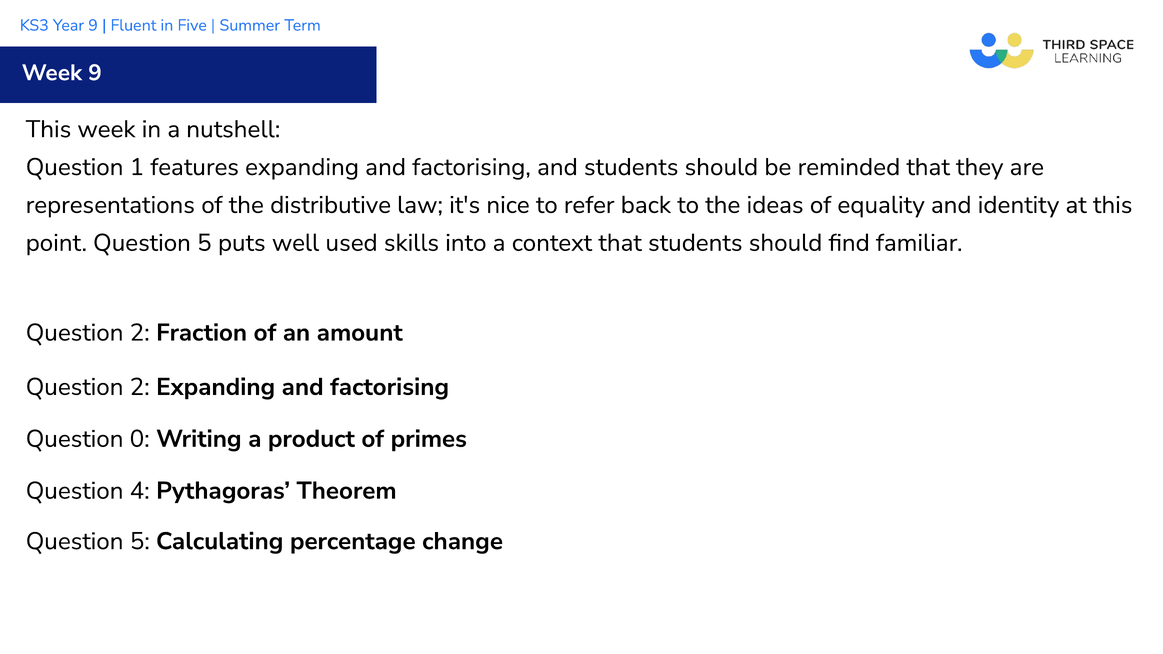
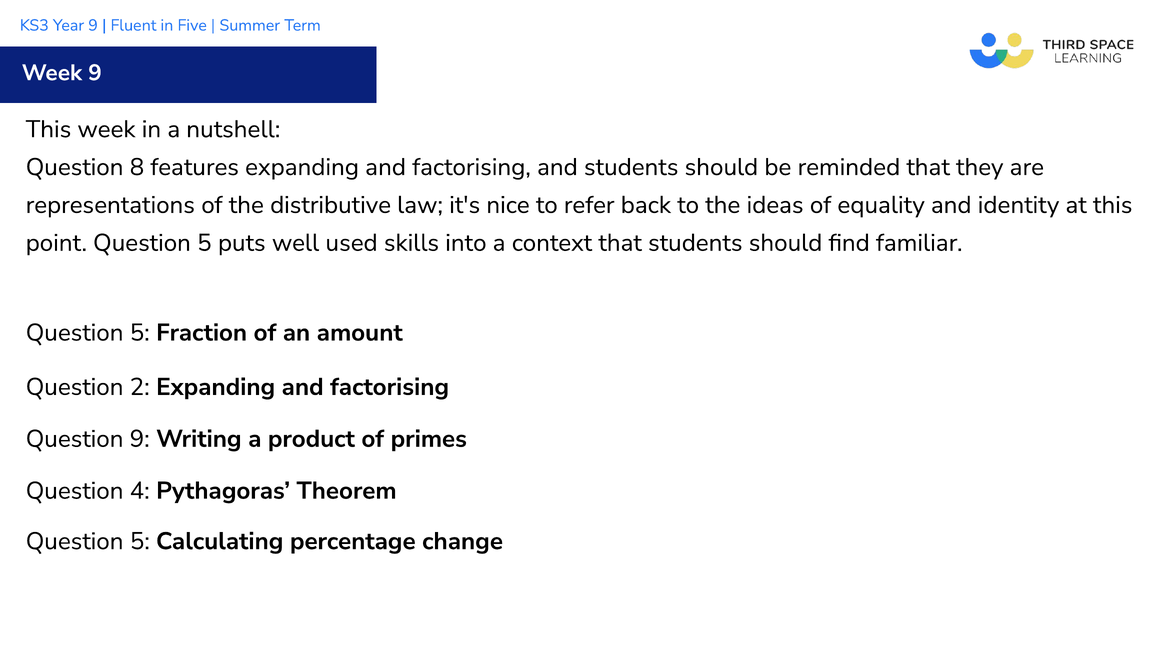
1: 1 -> 8
2 at (140, 333): 2 -> 5
Question 0: 0 -> 9
